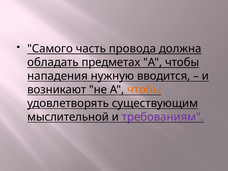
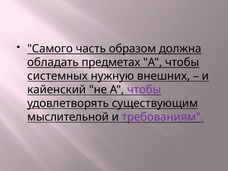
провода: провода -> образом
нападения: нападения -> системных
вводится: вводится -> внешних
возникают: возникают -> кайенский
чтобы at (144, 90) colour: orange -> purple
